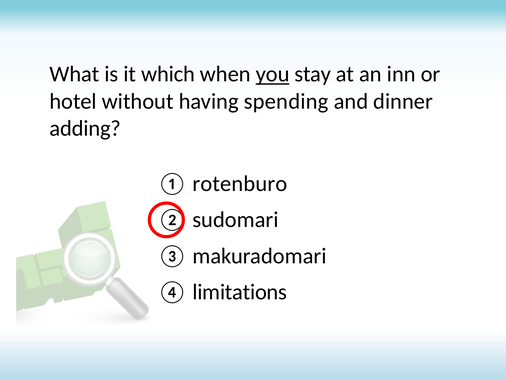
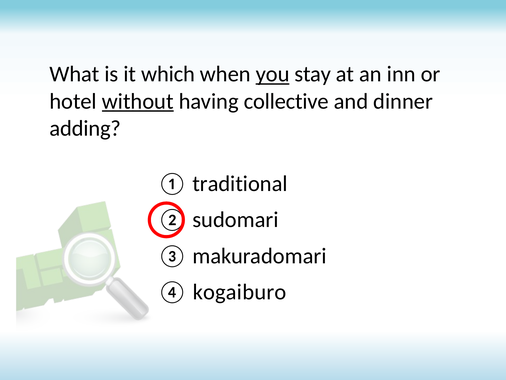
without underline: none -> present
spending: spending -> collective
rotenburo: rotenburo -> traditional
limitations: limitations -> kogaiburo
